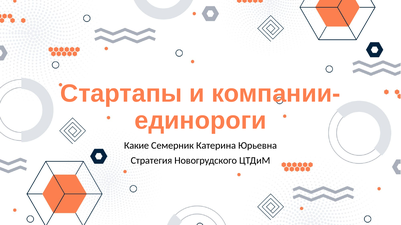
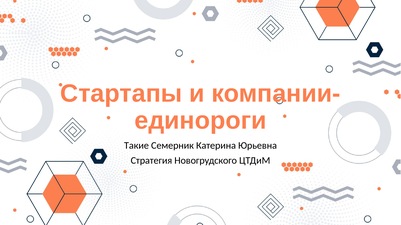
Какие: Какие -> Такие
